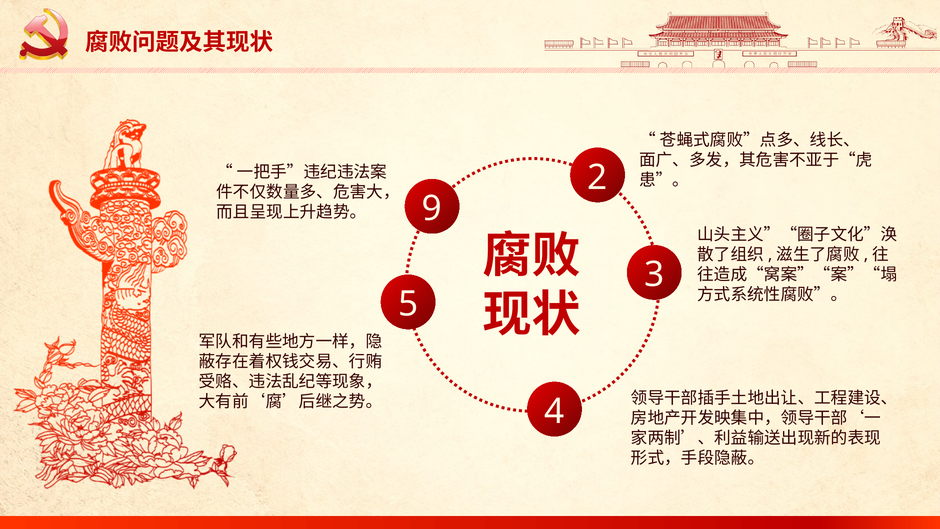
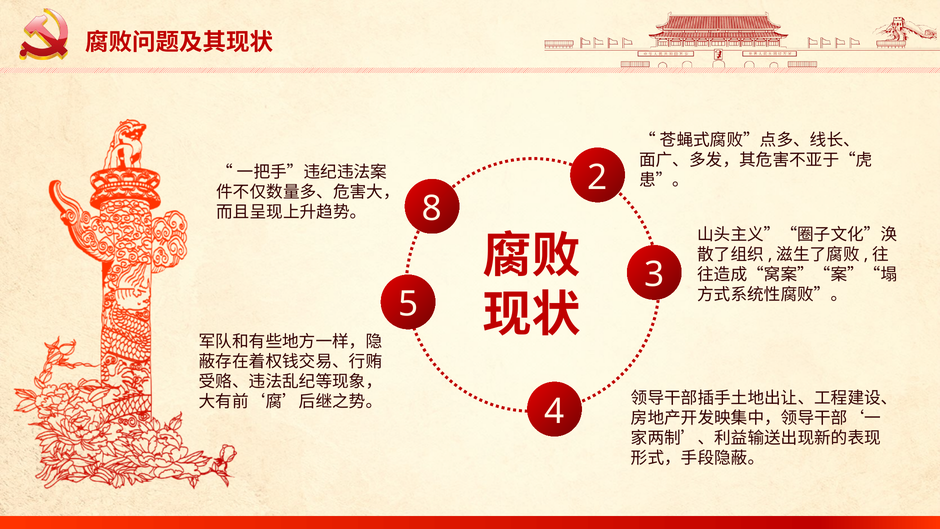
9: 9 -> 8
